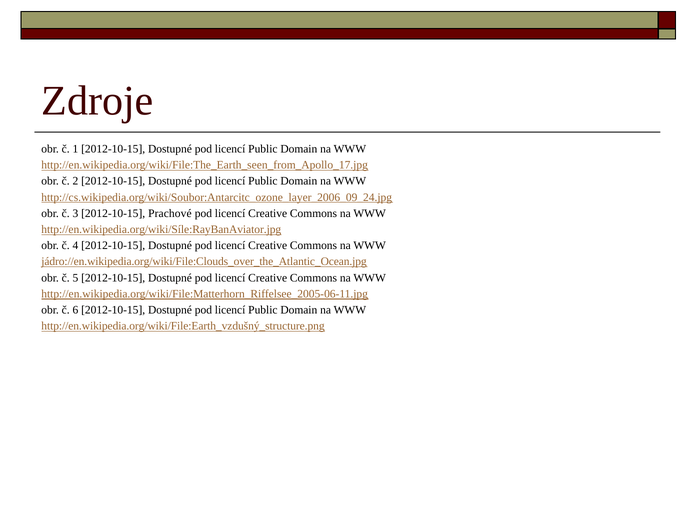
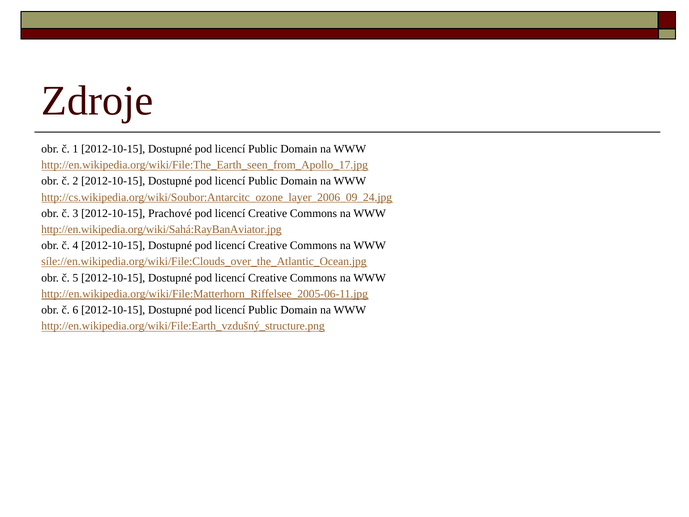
http://en.wikipedia.org/wiki/Síle:RayBanAviator.jpg: http://en.wikipedia.org/wiki/Síle:RayBanAviator.jpg -> http://en.wikipedia.org/wiki/Sahá:RayBanAviator.jpg
jádro://en.wikipedia.org/wiki/File:Clouds_over_the_Atlantic_Ocean.jpg: jádro://en.wikipedia.org/wiki/File:Clouds_over_the_Atlantic_Ocean.jpg -> síle://en.wikipedia.org/wiki/File:Clouds_over_the_Atlantic_Ocean.jpg
